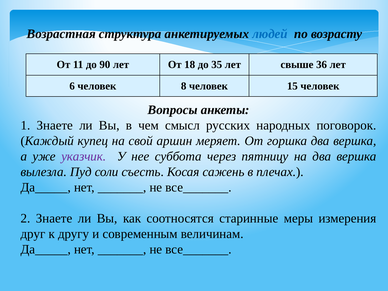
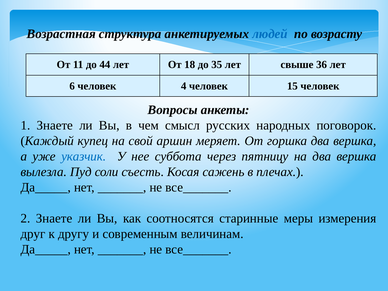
90: 90 -> 44
8: 8 -> 4
указчик colour: purple -> blue
